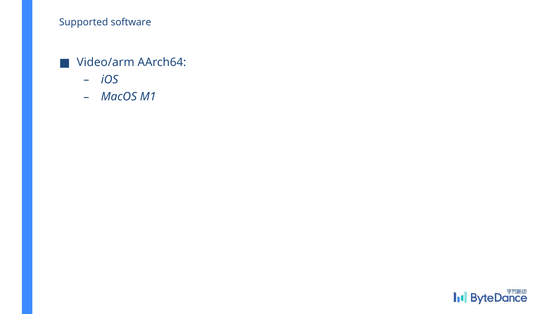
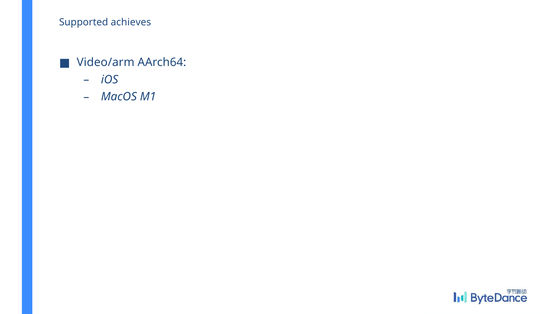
software: software -> achieves
